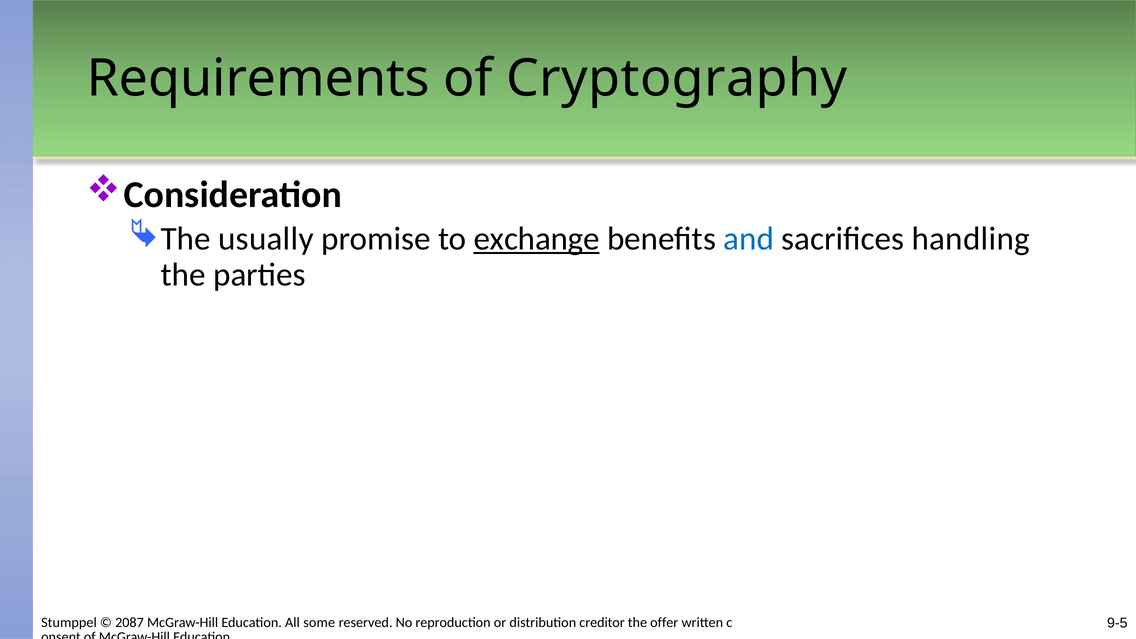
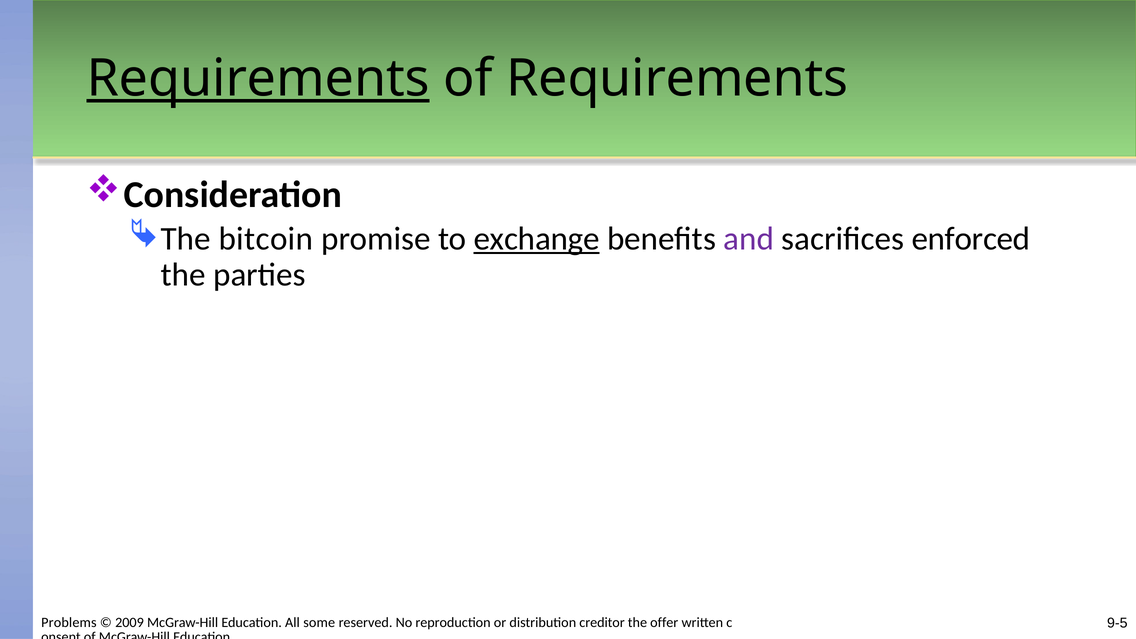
Requirements at (258, 78) underline: none -> present
of Cryptography: Cryptography -> Requirements
usually: usually -> bitcoin
and colour: blue -> purple
handling: handling -> enforced
Stumppel: Stumppel -> Problems
2087: 2087 -> 2009
